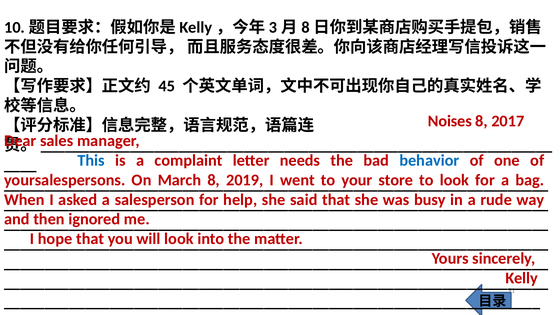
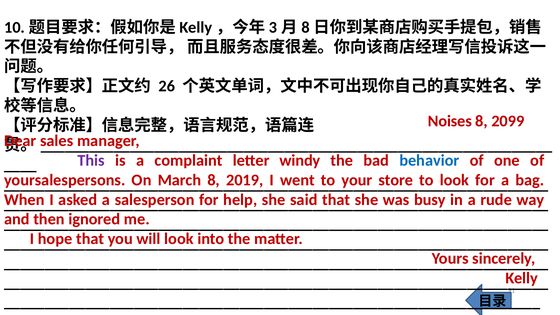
45: 45 -> 26
2017: 2017 -> 2099
This colour: blue -> purple
needs: needs -> windy
